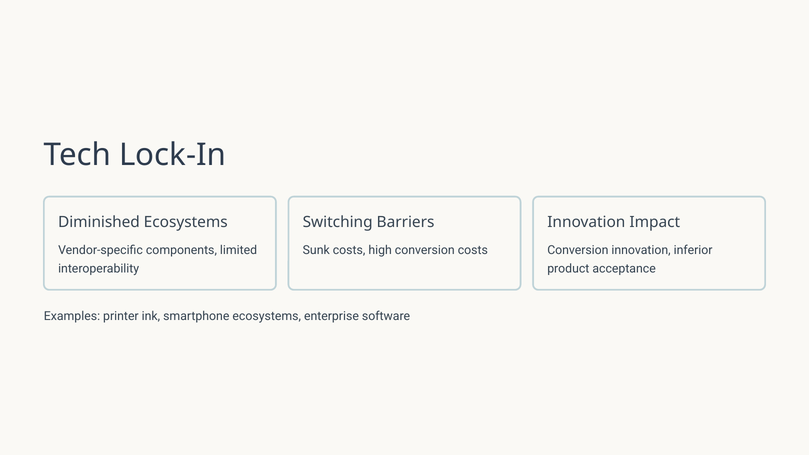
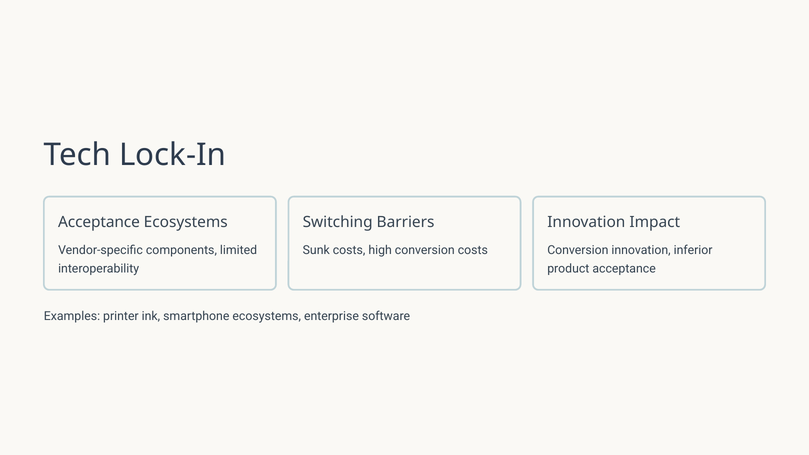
Diminished at (99, 222): Diminished -> Acceptance
